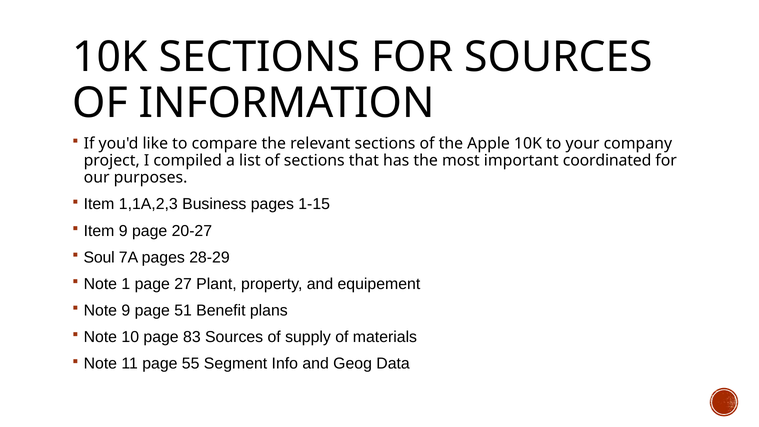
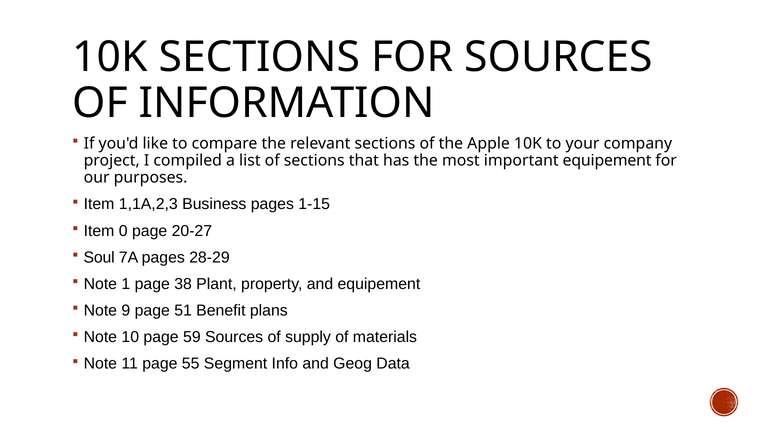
important coordinated: coordinated -> equipement
Item 9: 9 -> 0
27: 27 -> 38
83: 83 -> 59
